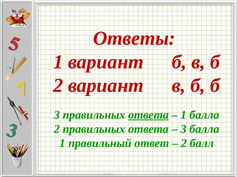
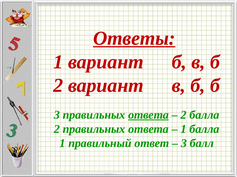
Ответы underline: none -> present
1 at (184, 115): 1 -> 2
3 at (184, 130): 3 -> 1
2 at (184, 144): 2 -> 3
